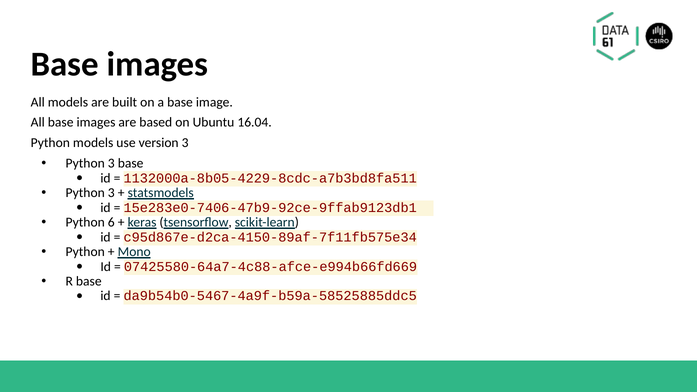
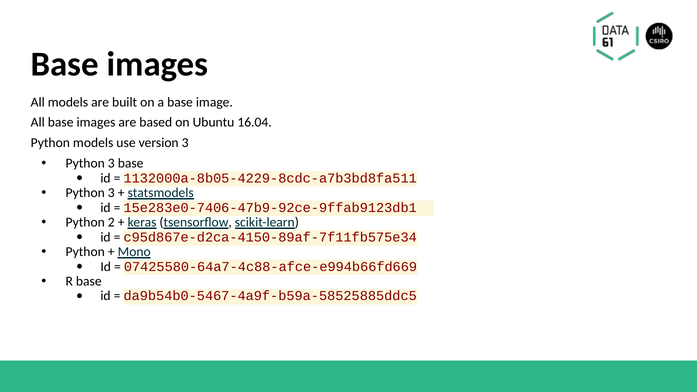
6: 6 -> 2
